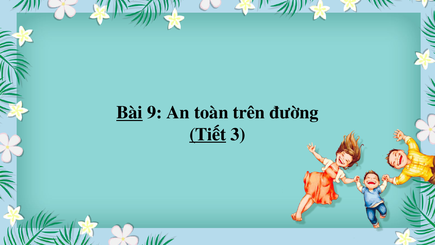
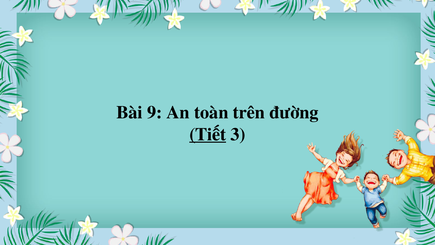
Bài underline: present -> none
